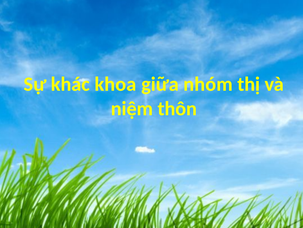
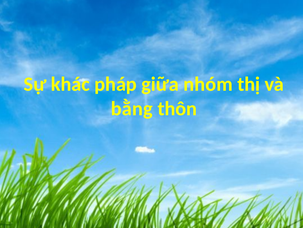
khoa: khoa -> pháp
niệm: niệm -> bằng
